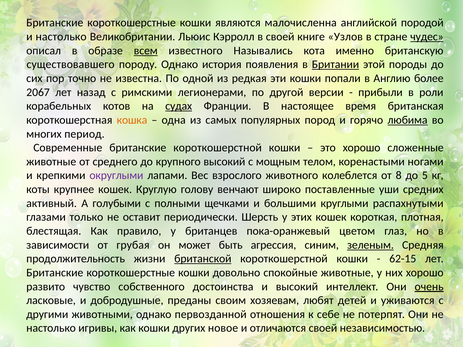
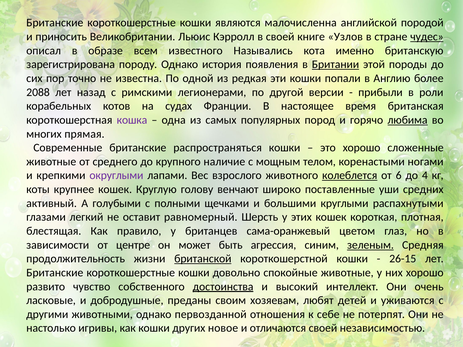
и настолько: настолько -> приносить
всем underline: present -> none
существовавшего: существовавшего -> зарегистрирована
2067: 2067 -> 2088
судах underline: present -> none
кошка colour: orange -> purple
период: период -> прямая
британские короткошерстной: короткошерстной -> распространяться
крупного высокий: высокий -> наличие
колеблется underline: none -> present
8: 8 -> 6
5: 5 -> 4
только: только -> легкий
периодически: периодически -> равномерный
пока-оранжевый: пока-оранжевый -> сама-оранжевый
грубая: грубая -> центре
62-15: 62-15 -> 26-15
достоинства underline: none -> present
очень underline: present -> none
